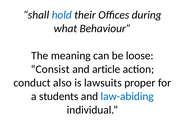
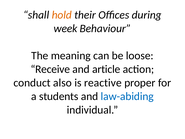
hold colour: blue -> orange
what: what -> week
Consist: Consist -> Receive
lawsuits: lawsuits -> reactive
